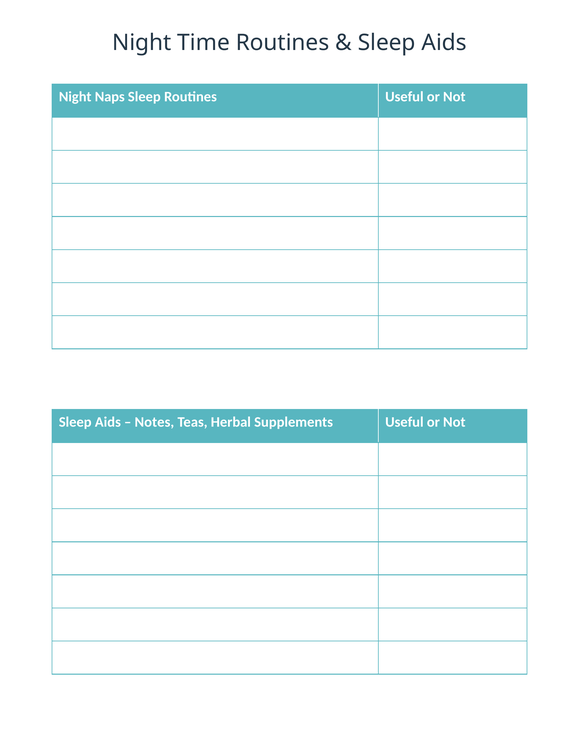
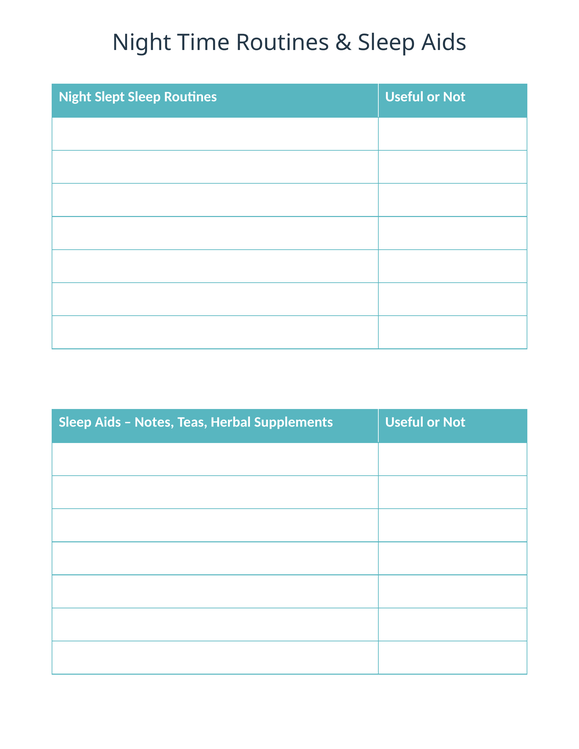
Naps: Naps -> Slept
